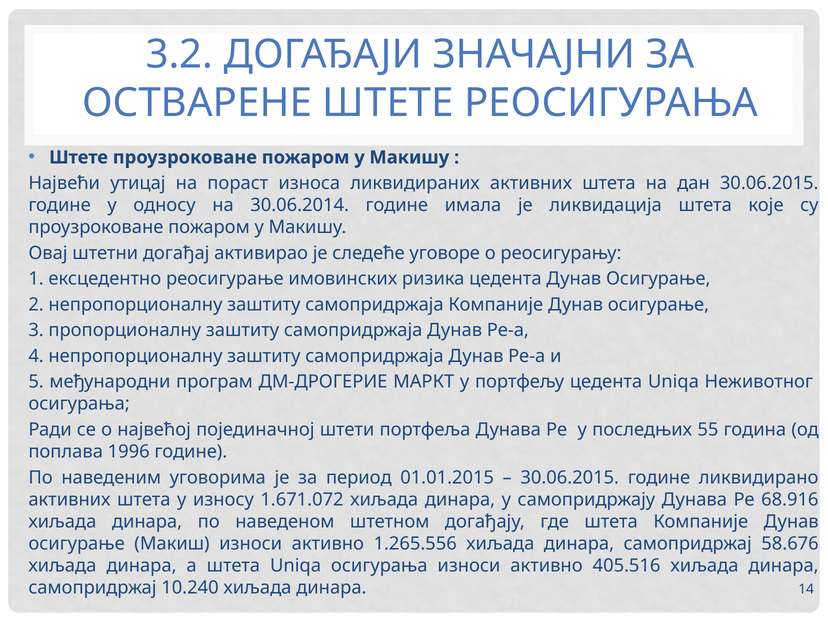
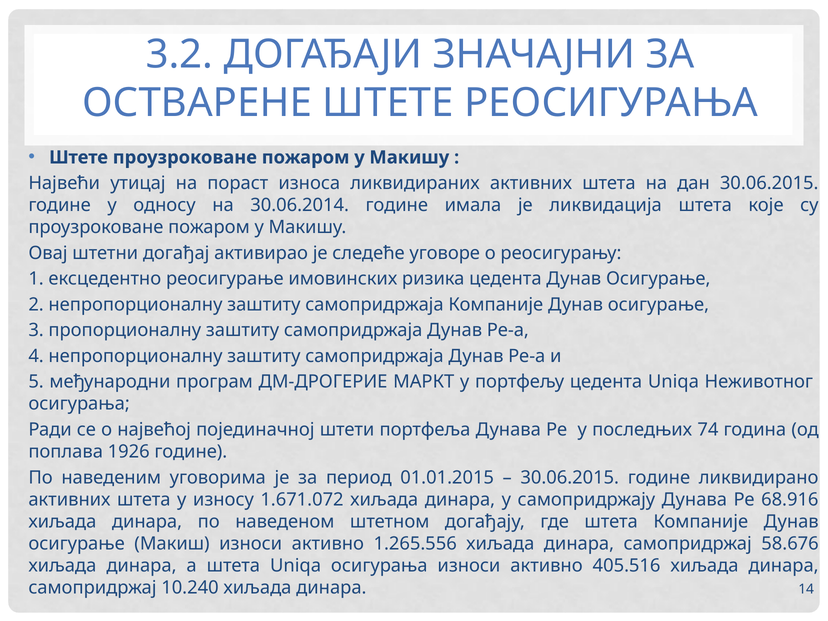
55: 55 -> 74
1996: 1996 -> 1926
